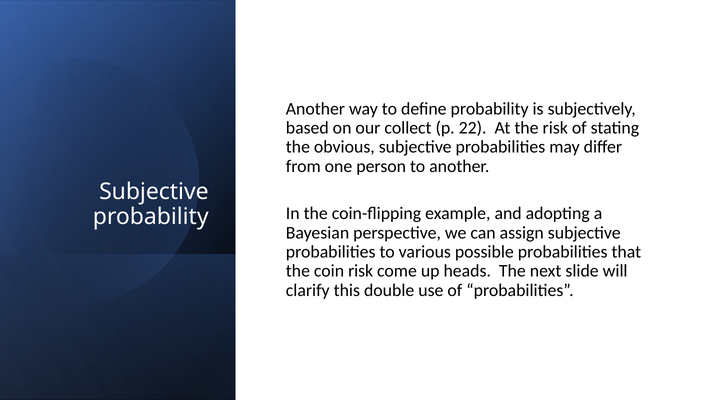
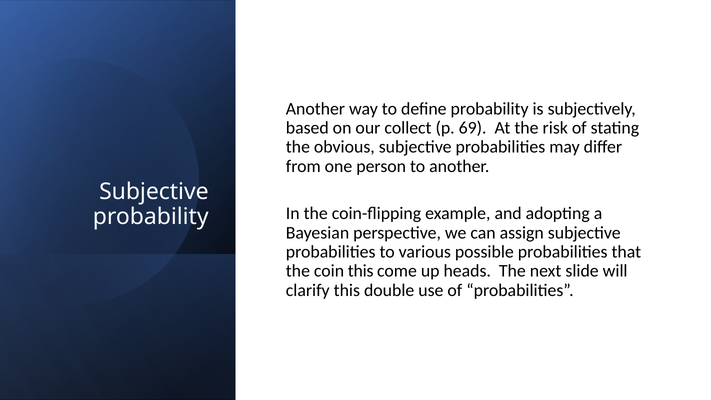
22: 22 -> 69
coin risk: risk -> this
